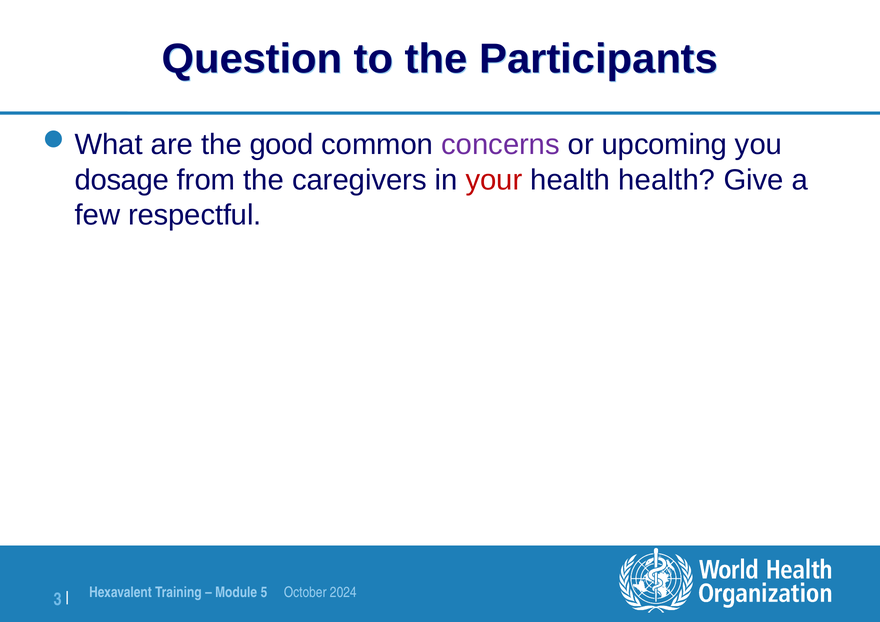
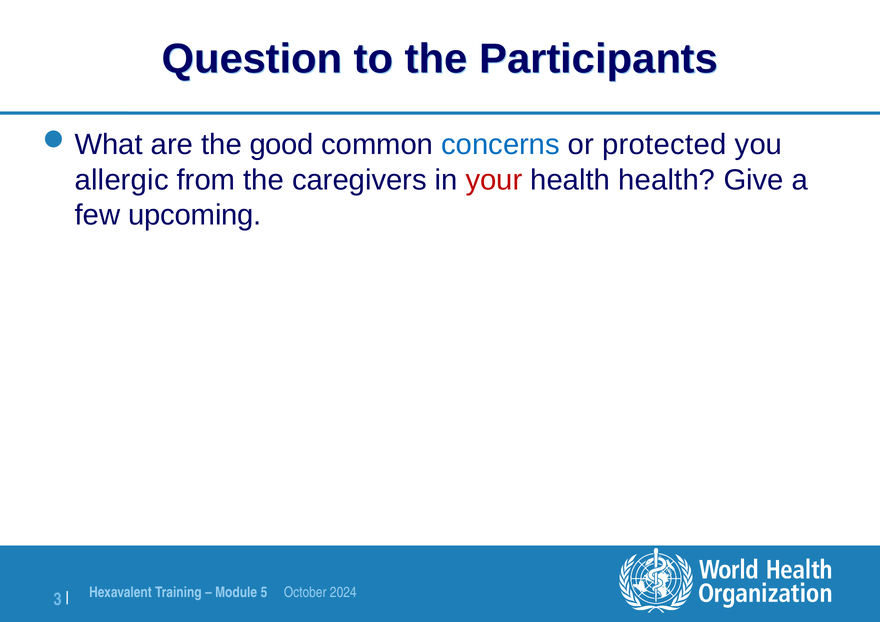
concerns colour: purple -> blue
upcoming: upcoming -> protected
dosage: dosage -> allergic
respectful: respectful -> upcoming
